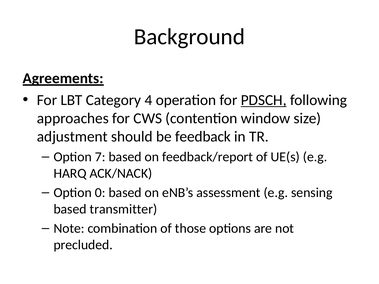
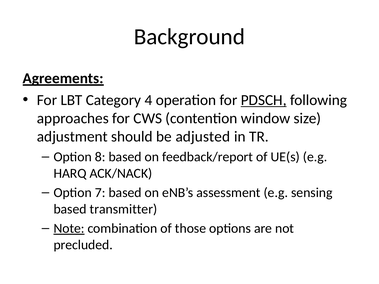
feedback: feedback -> adjusted
7: 7 -> 8
0: 0 -> 7
Note underline: none -> present
